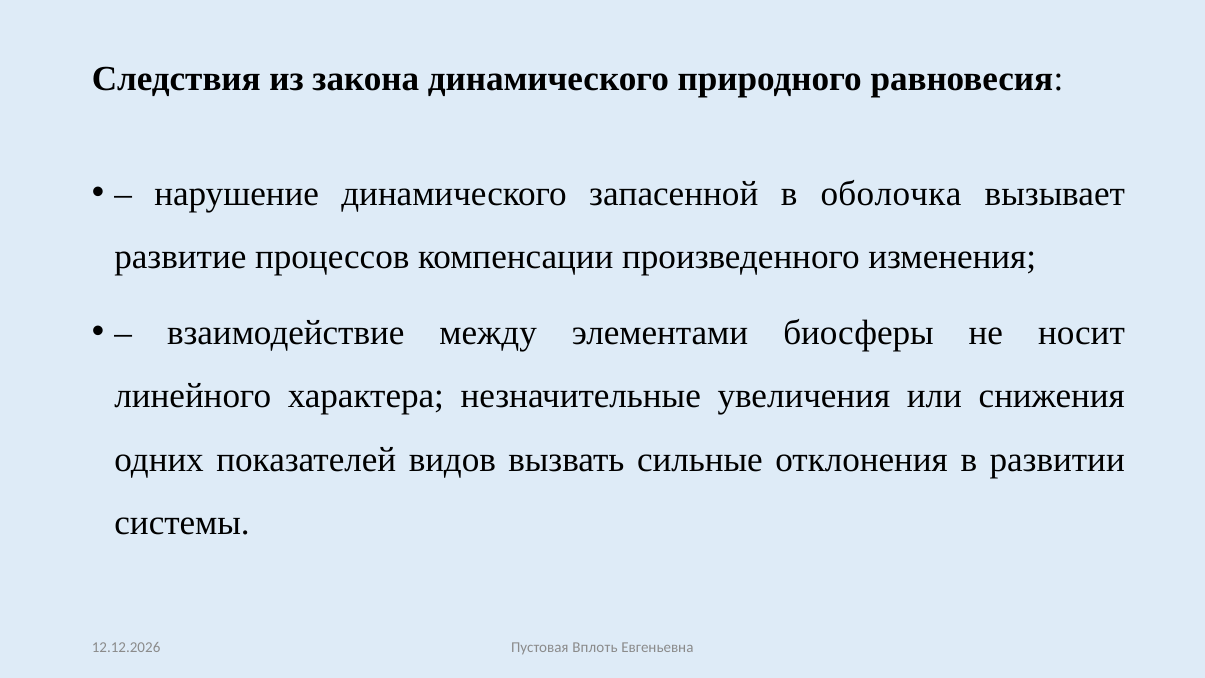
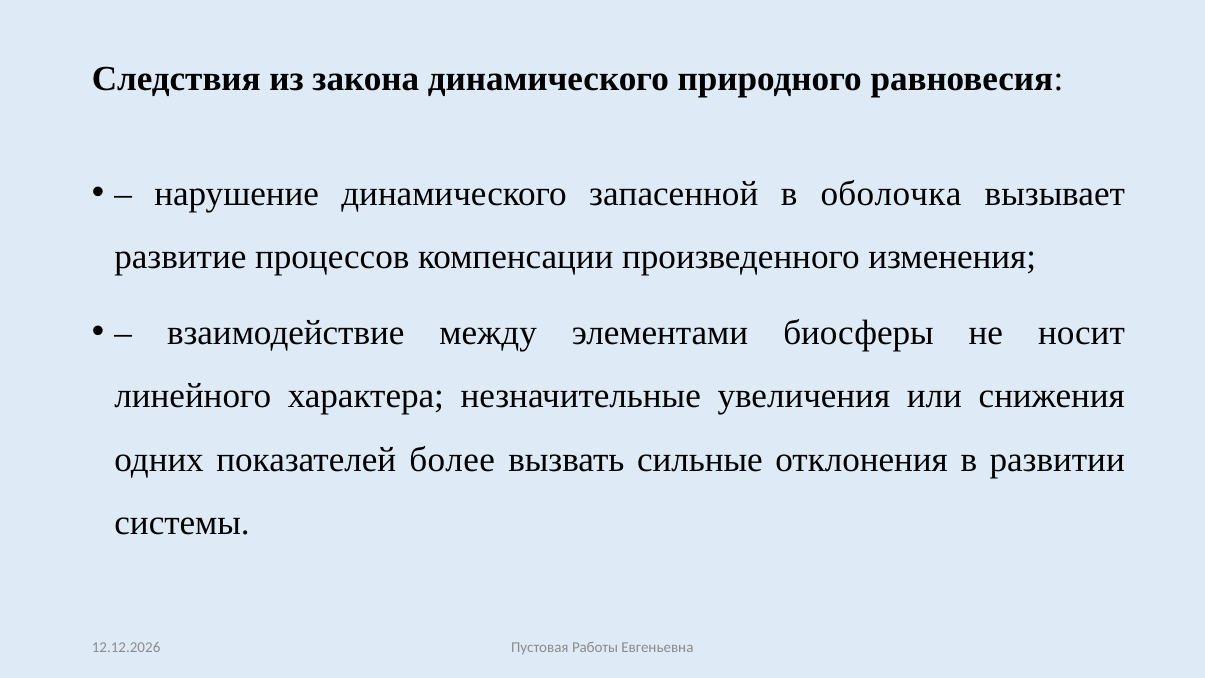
видов: видов -> более
Вплоть: Вплоть -> Работы
